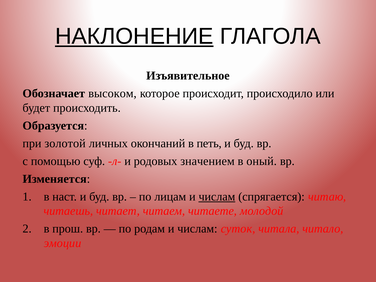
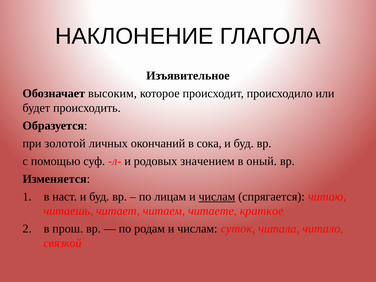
НАКЛОНЕНИЕ underline: present -> none
высоком: высоком -> высоким
петь: петь -> сока
молодой: молодой -> краткое
эмоции: эмоции -> связкой
